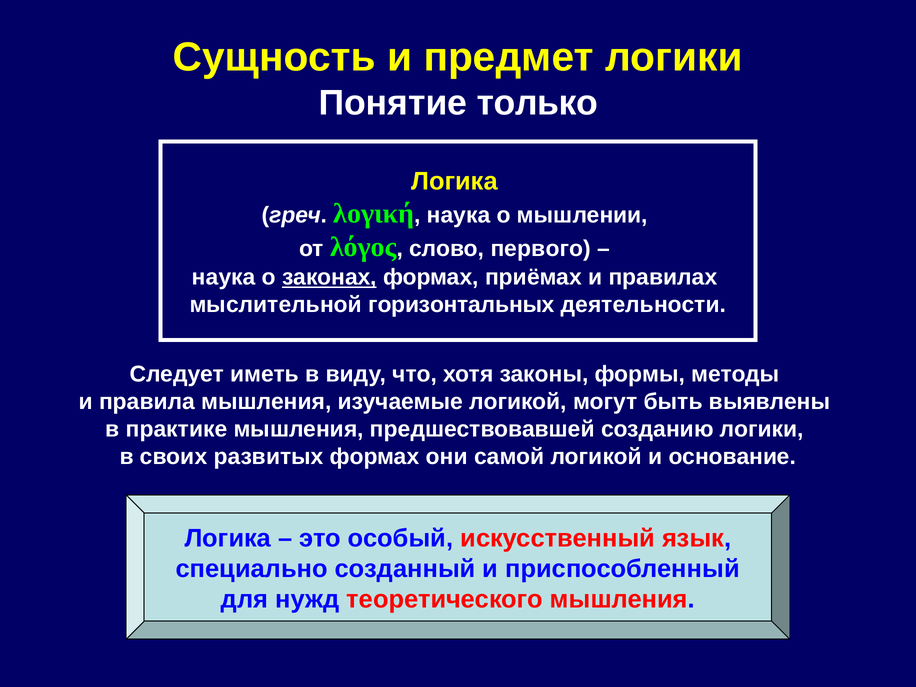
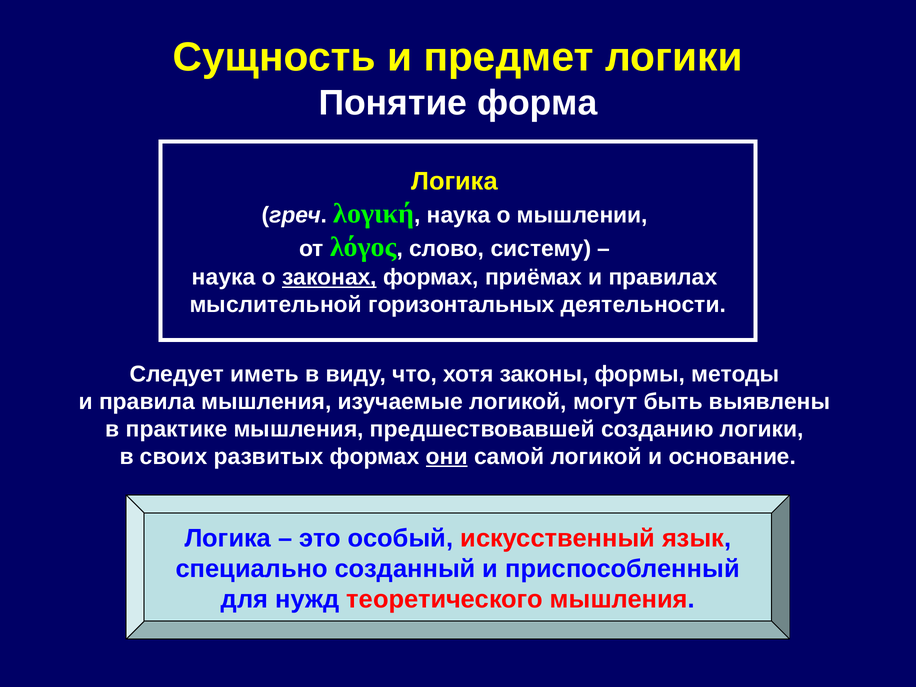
только: только -> форма
первого: первого -> систему
они underline: none -> present
